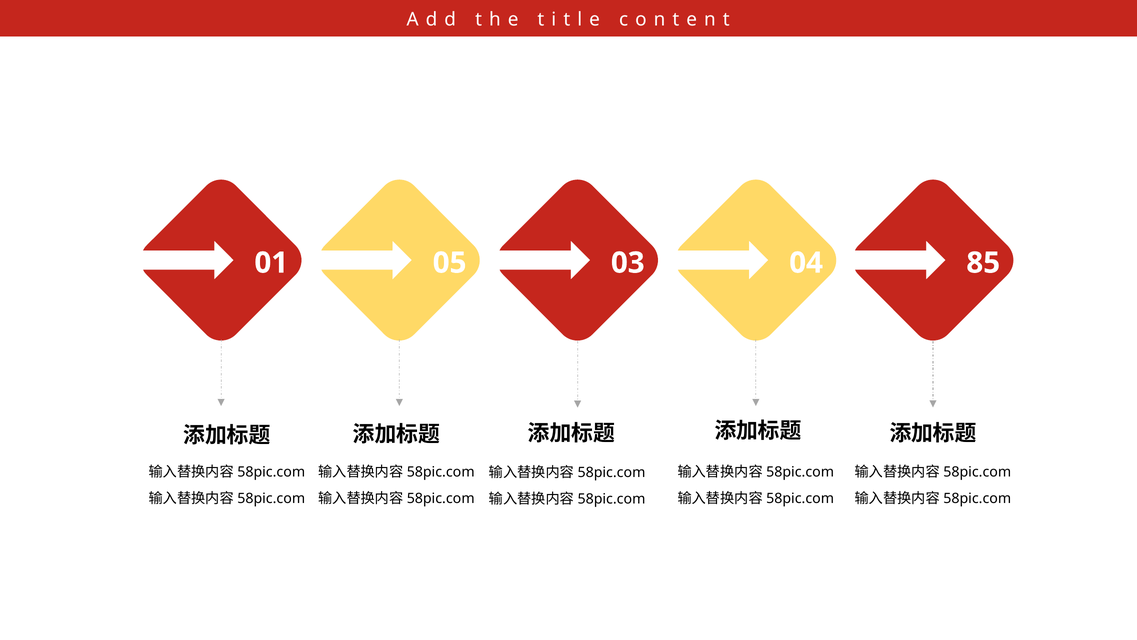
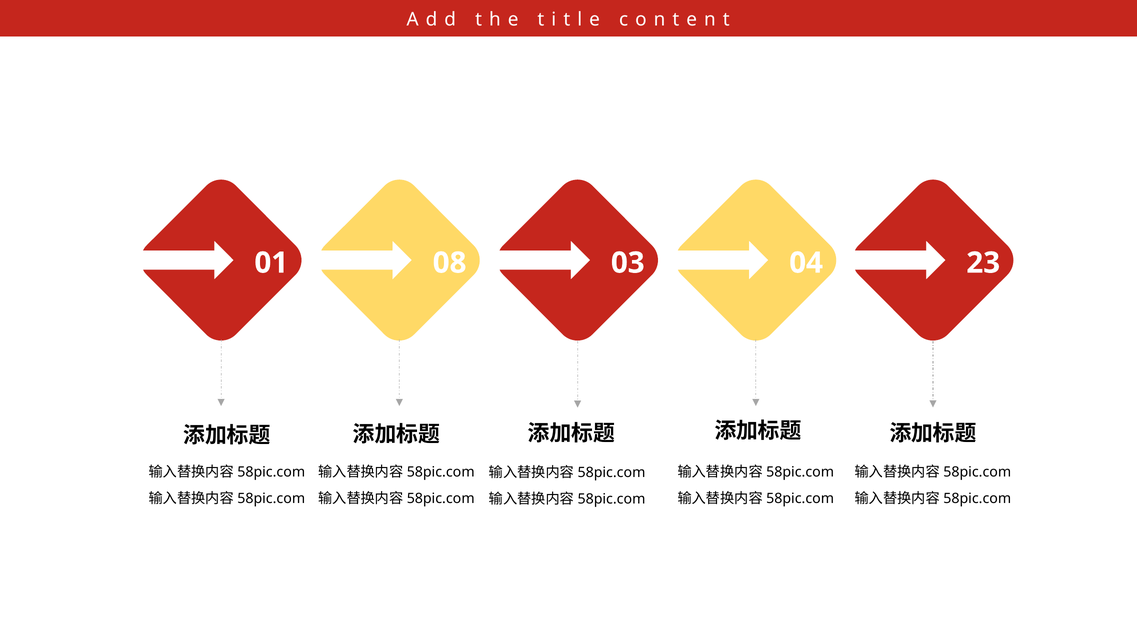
05: 05 -> 08
85: 85 -> 23
